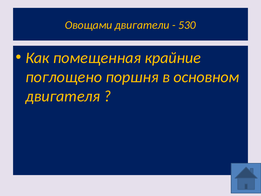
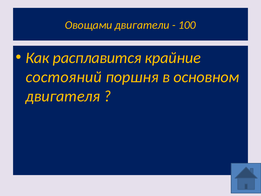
530: 530 -> 100
помещенная: помещенная -> расплавится
поглощено: поглощено -> состояний
